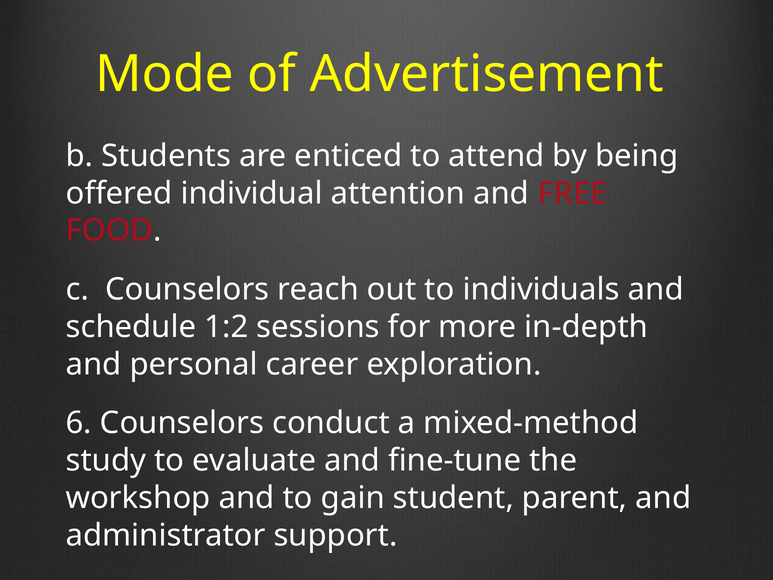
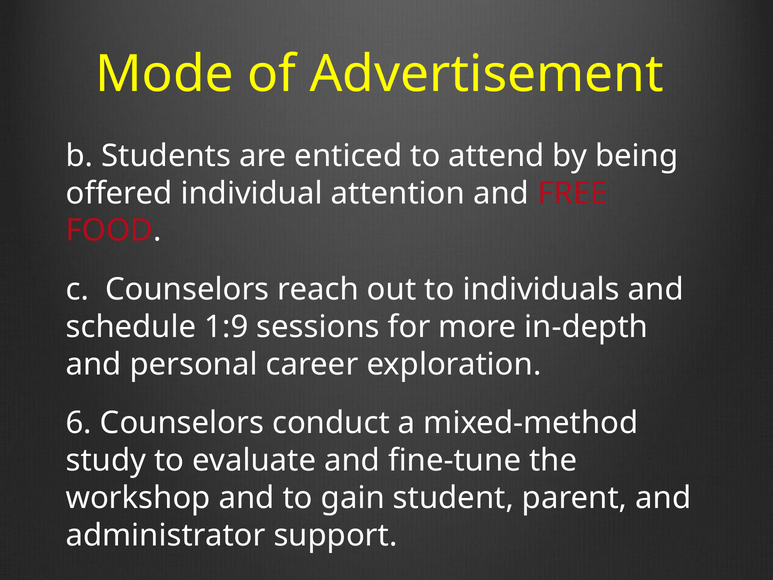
1:2: 1:2 -> 1:9
